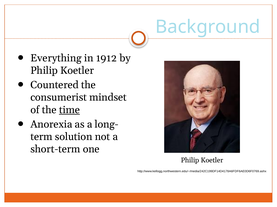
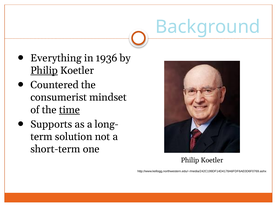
1912: 1912 -> 1936
Philip at (44, 71) underline: none -> present
Anorexia: Anorexia -> Supports
